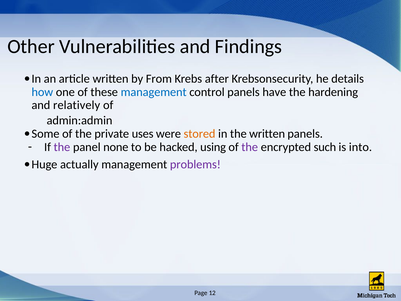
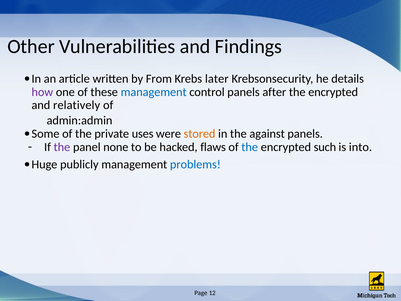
after: after -> later
how colour: blue -> purple
have: have -> after
hardening at (333, 92): hardening -> encrypted
the written: written -> against
using: using -> flaws
the at (250, 147) colour: purple -> blue
actually: actually -> publicly
problems colour: purple -> blue
